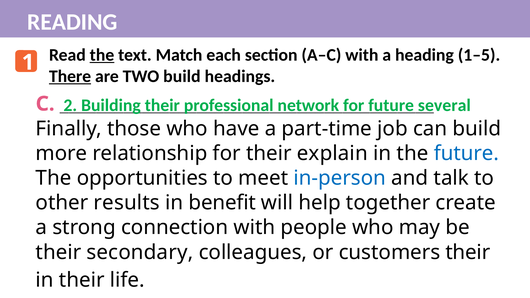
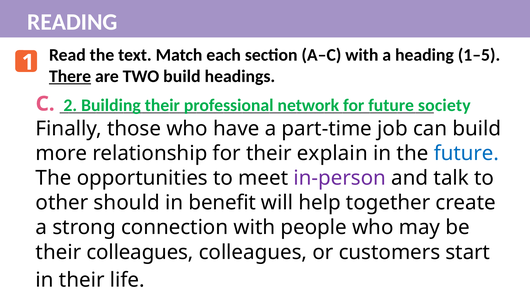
the at (102, 55) underline: present -> none
several: several -> society
in-person colour: blue -> purple
results: results -> should
their secondary: secondary -> colleagues
customers their: their -> start
